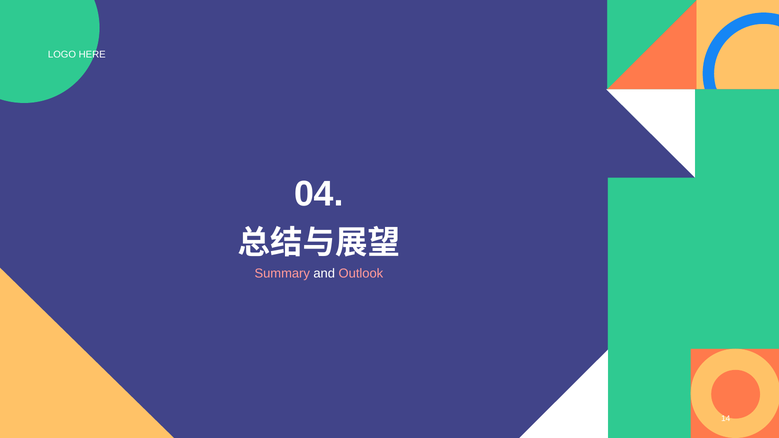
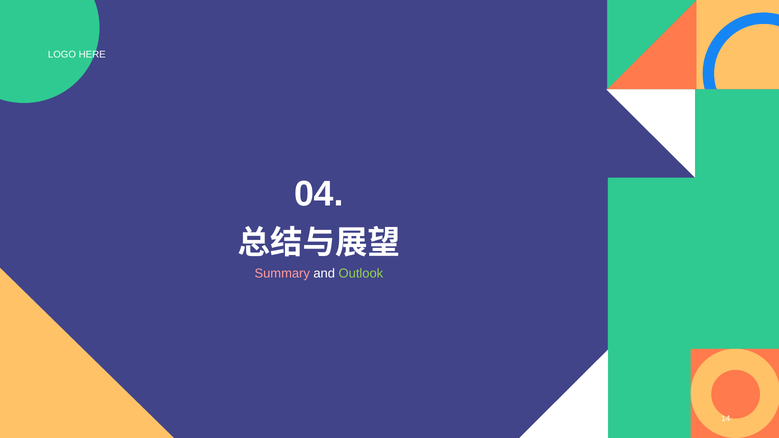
Outlook colour: pink -> light green
